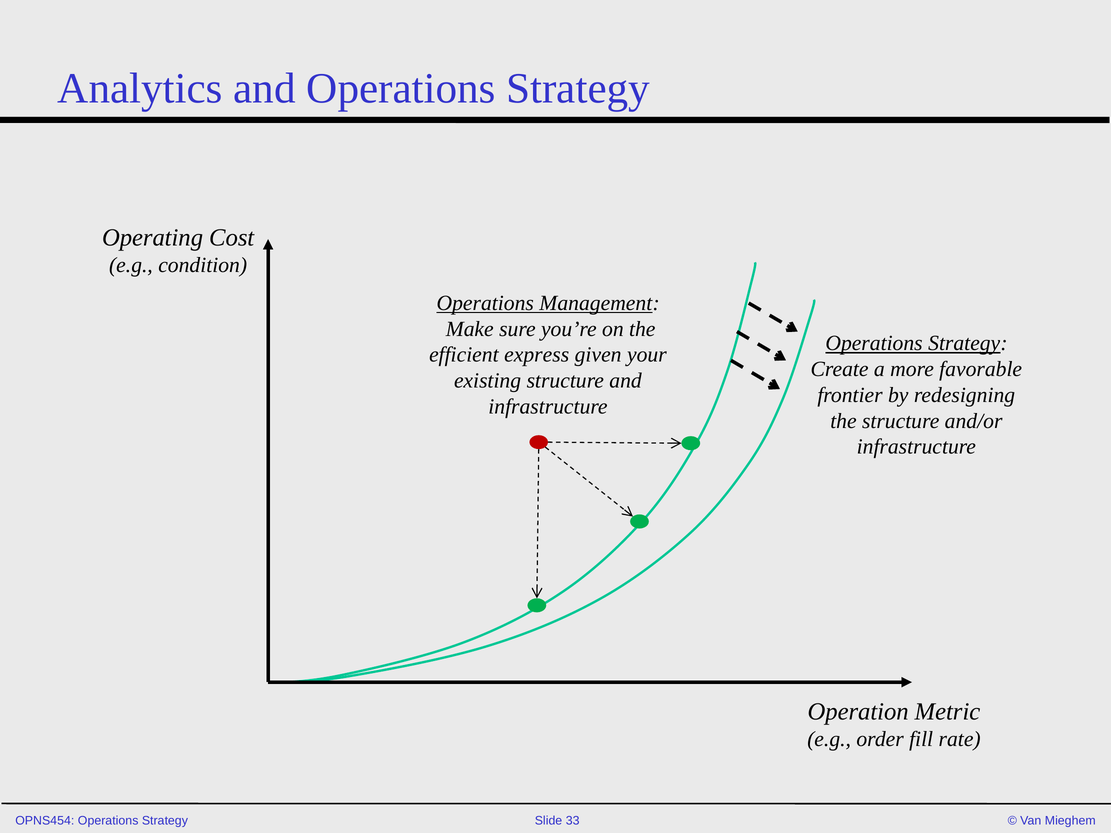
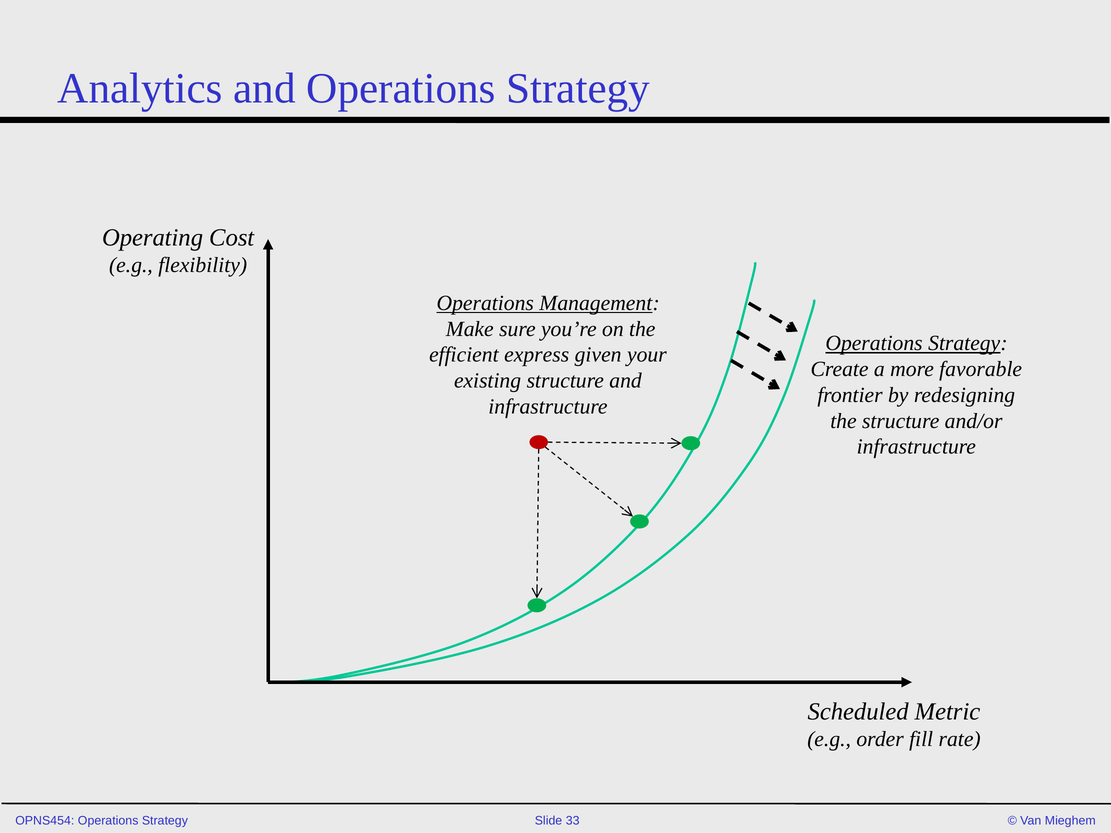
condition: condition -> flexibility
Operation: Operation -> Scheduled
